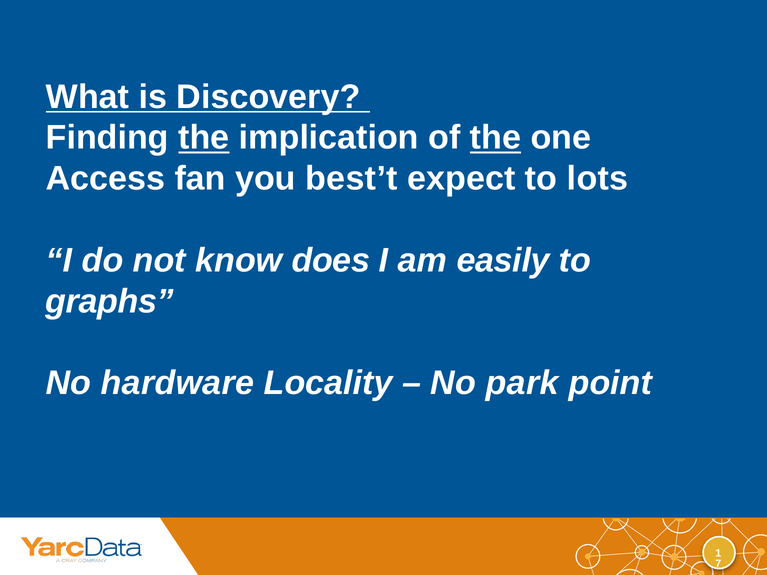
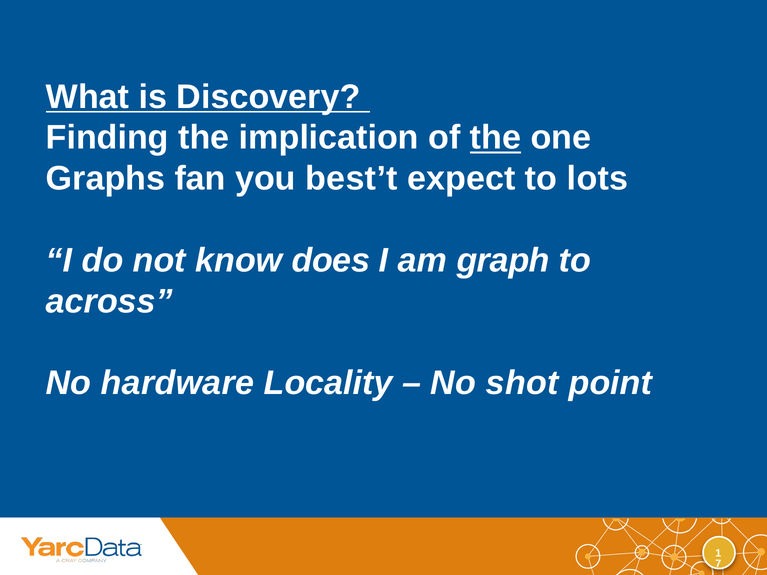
the at (204, 138) underline: present -> none
Access: Access -> Graphs
easily: easily -> graph
graphs: graphs -> across
park: park -> shot
